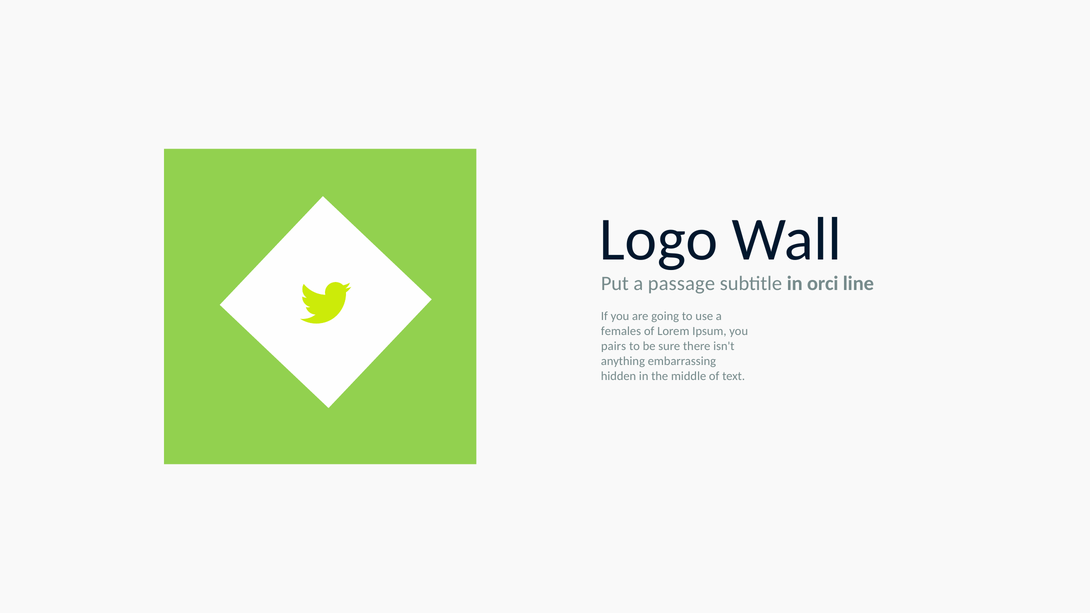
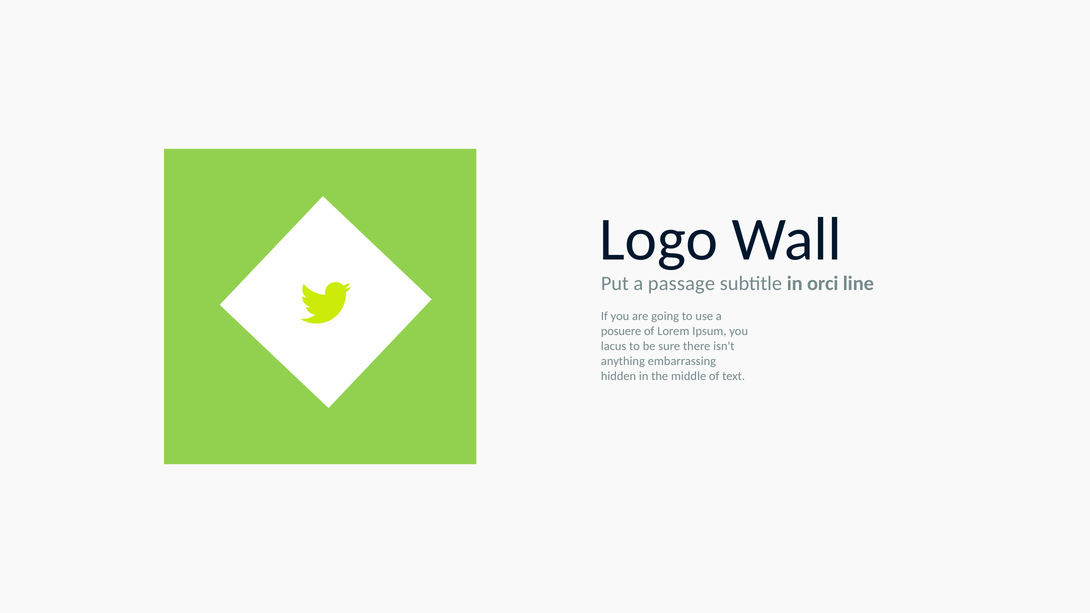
females: females -> posuere
pairs: pairs -> lacus
